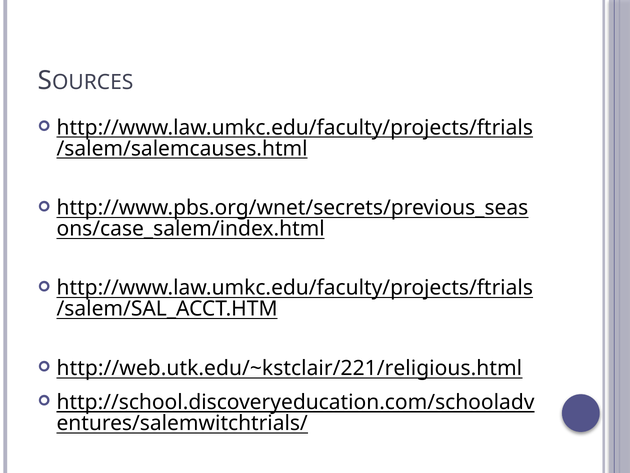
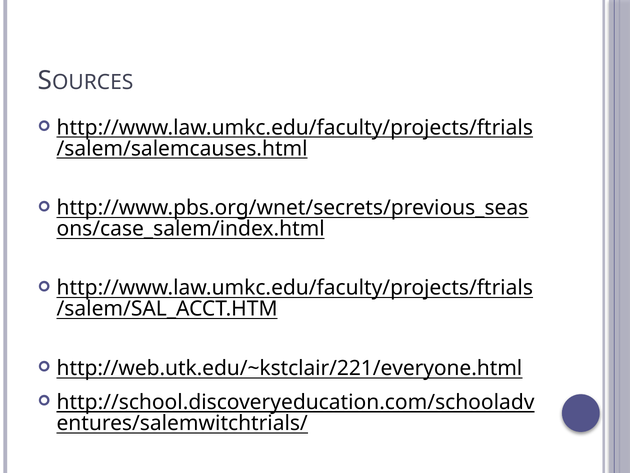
http://web.utk.edu/~kstclair/221/religious.html: http://web.utk.edu/~kstclair/221/religious.html -> http://web.utk.edu/~kstclair/221/everyone.html
